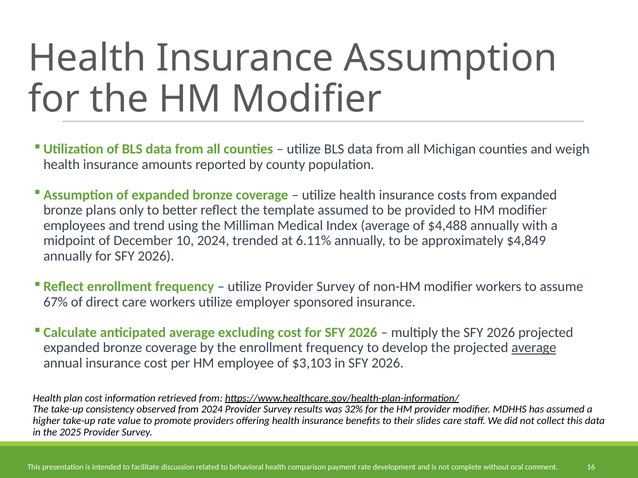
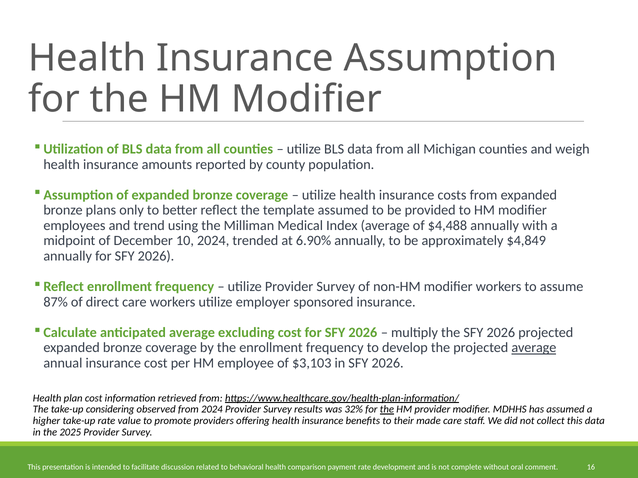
6.11%: 6.11% -> 6.90%
67%: 67% -> 87%
consistency: consistency -> considering
the at (387, 410) underline: none -> present
slides: slides -> made
